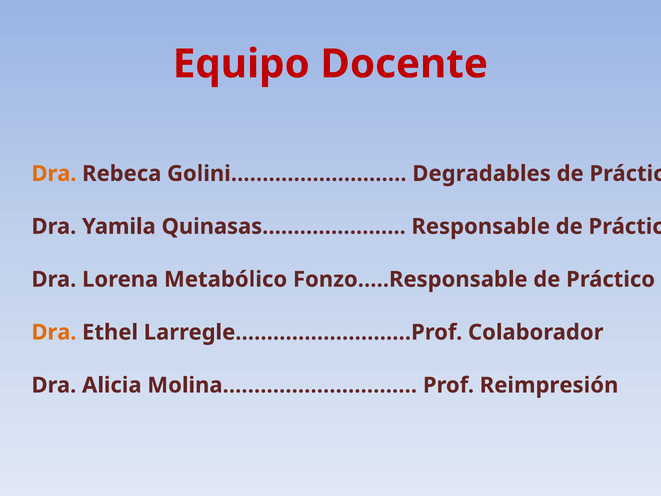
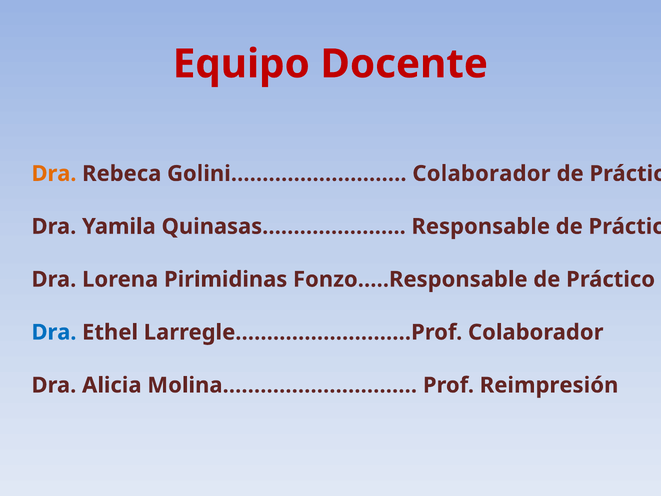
Golini……………………… Degradables: Degradables -> Colaborador
Metabólico: Metabólico -> Pirimidinas
Dra at (54, 332) colour: orange -> blue
